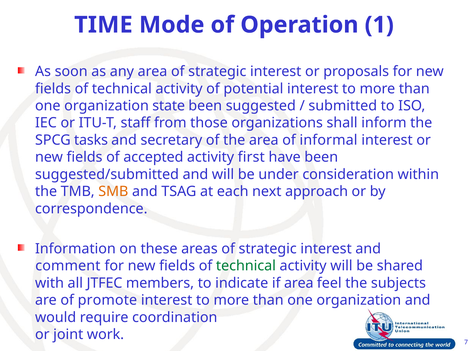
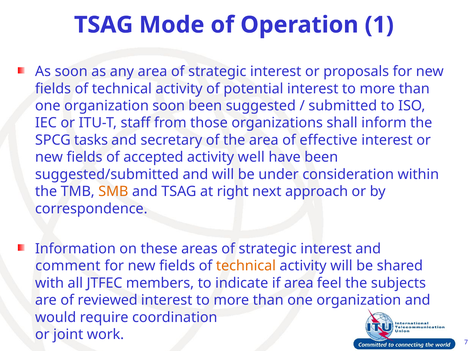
TIME at (103, 25): TIME -> TSAG
organization state: state -> soon
informal: informal -> effective
first: first -> well
each: each -> right
technical at (246, 266) colour: green -> orange
promote: promote -> reviewed
